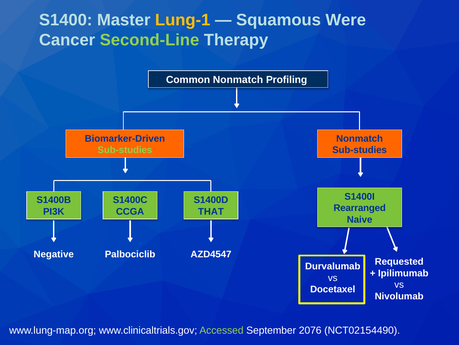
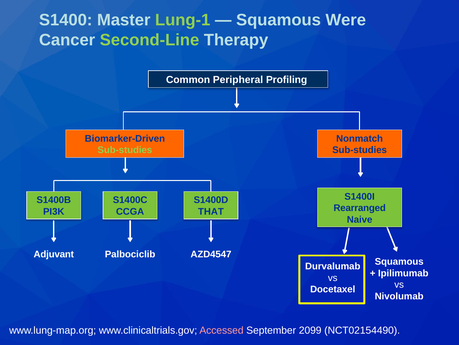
Lung-1 colour: yellow -> light green
Common Nonmatch: Nonmatch -> Peripheral
Negative: Negative -> Adjuvant
Requested at (399, 261): Requested -> Squamous
Accessed colour: light green -> pink
2076: 2076 -> 2099
